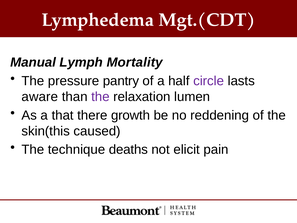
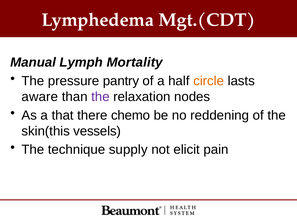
circle colour: purple -> orange
lumen: lumen -> nodes
growth: growth -> chemo
caused: caused -> vessels
deaths: deaths -> supply
